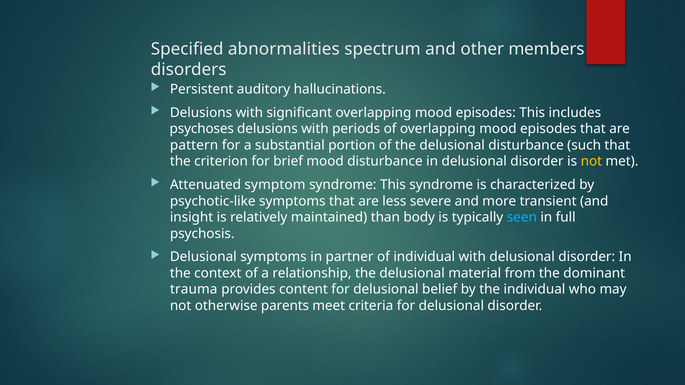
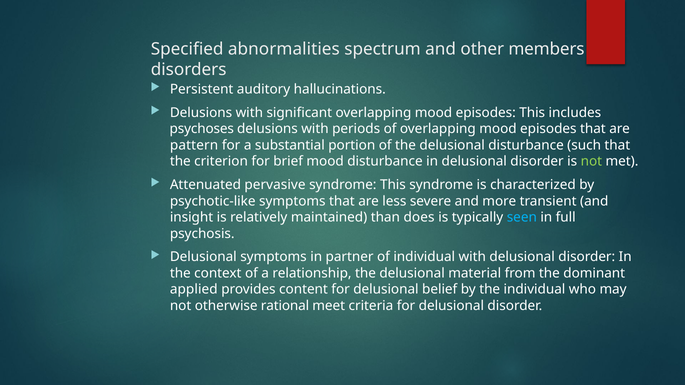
not at (591, 162) colour: yellow -> light green
symptom: symptom -> pervasive
body: body -> does
trauma: trauma -> applied
parents: parents -> rational
